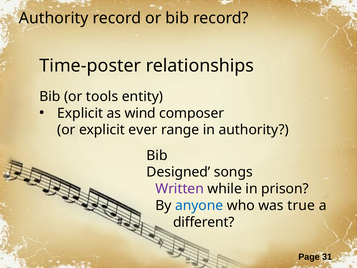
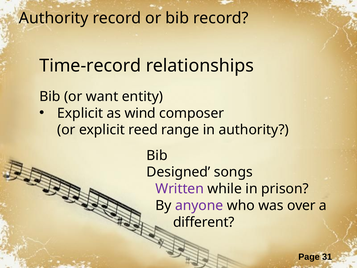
Time-poster: Time-poster -> Time-record
tools: tools -> want
ever: ever -> reed
anyone colour: blue -> purple
true: true -> over
